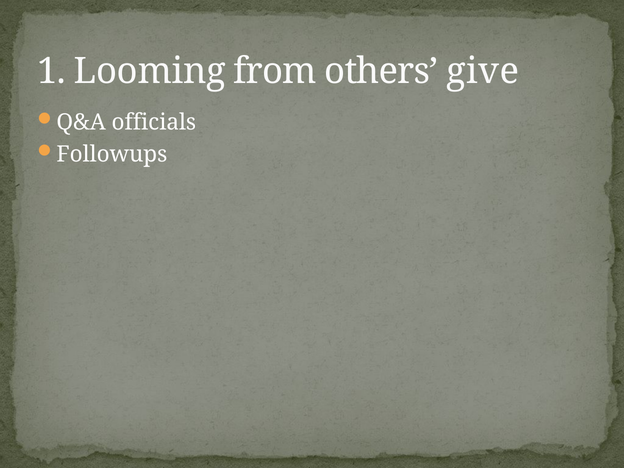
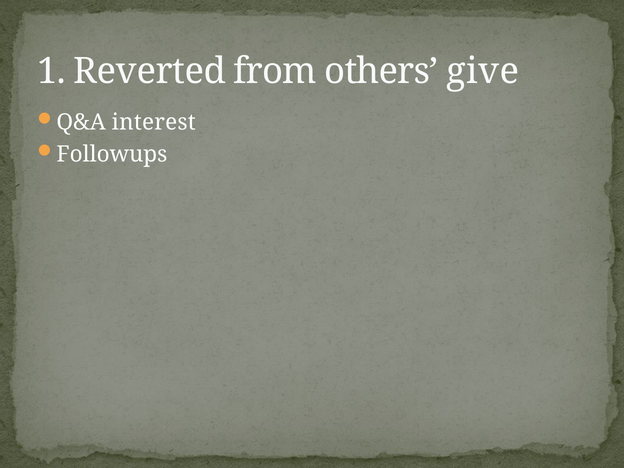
Looming: Looming -> Reverted
officials: officials -> interest
